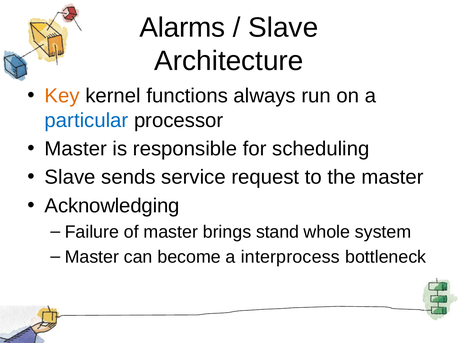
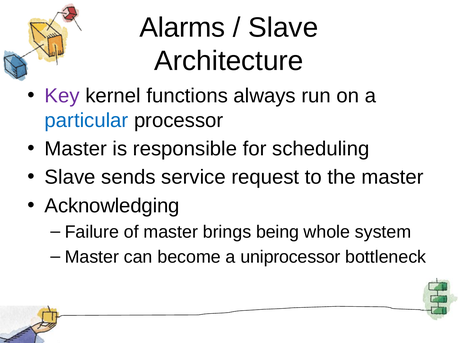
Key colour: orange -> purple
stand: stand -> being
interprocess: interprocess -> uniprocessor
